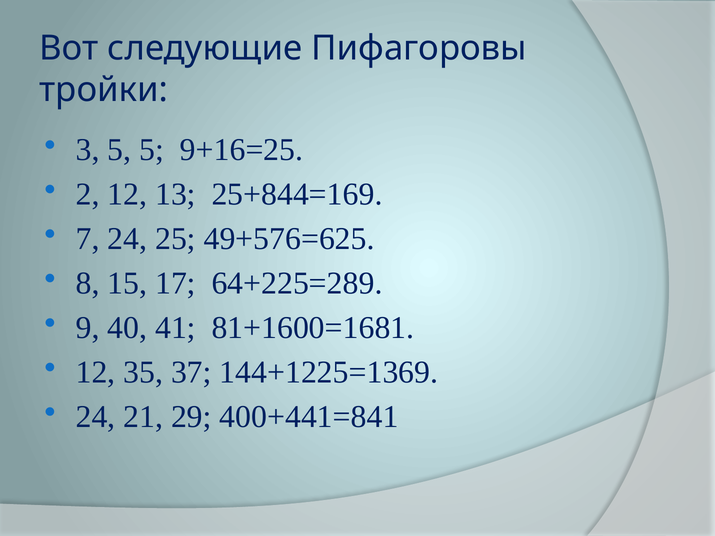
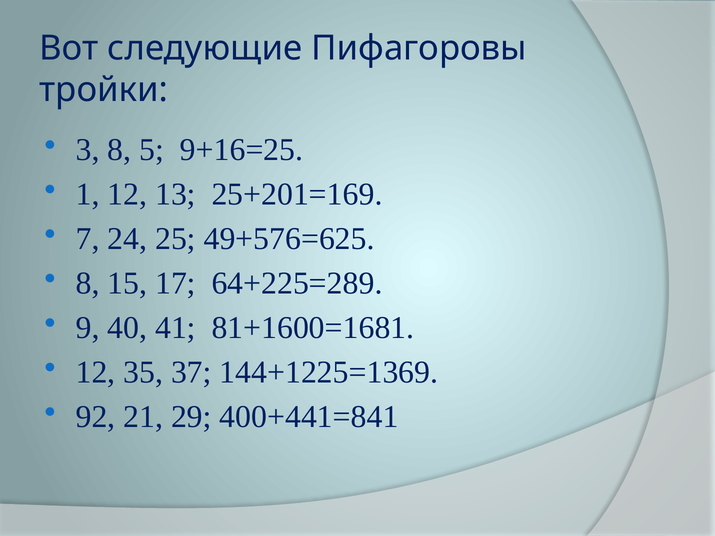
3 5: 5 -> 8
2: 2 -> 1
25+844=169: 25+844=169 -> 25+201=169
24 at (96, 417): 24 -> 92
